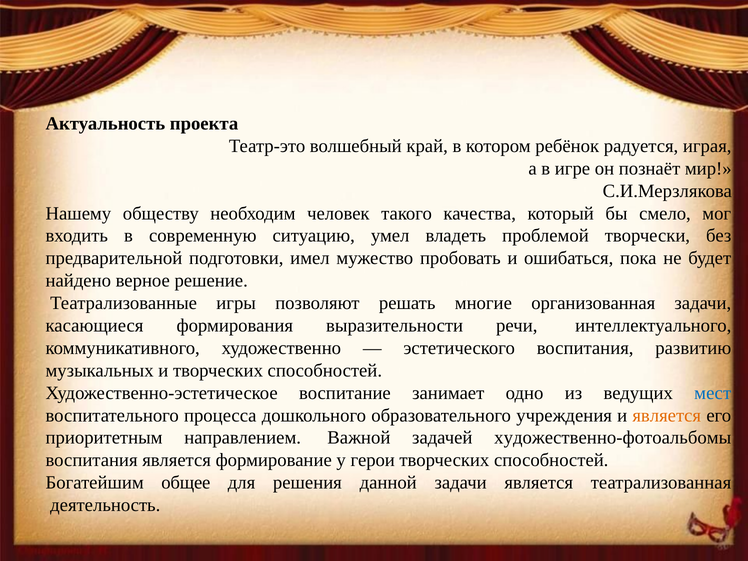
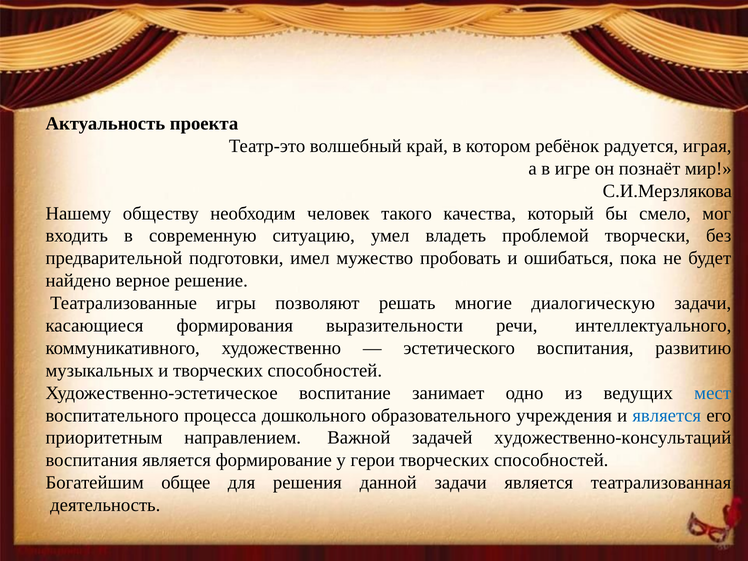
организованная: организованная -> диалогическую
является at (667, 415) colour: orange -> blue
художественно-фотоальбомы: художественно-фотоальбомы -> художественно-консультаций
